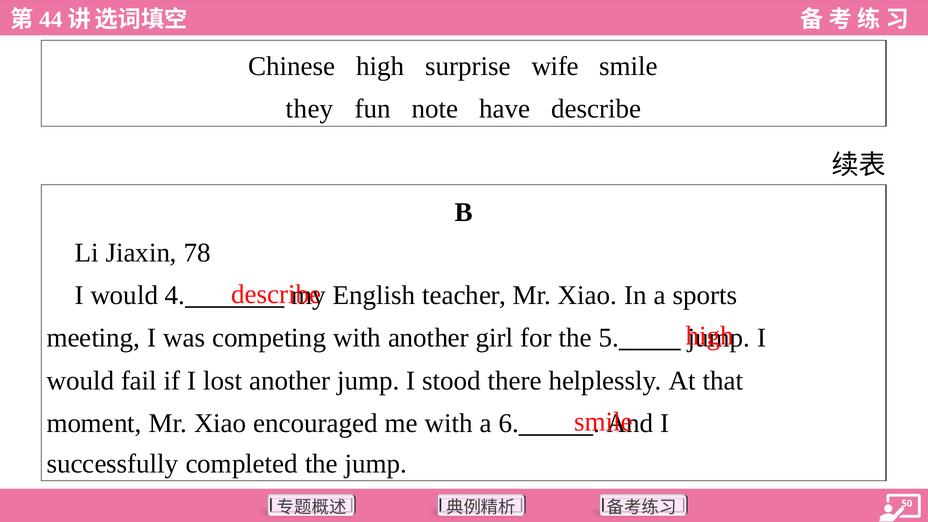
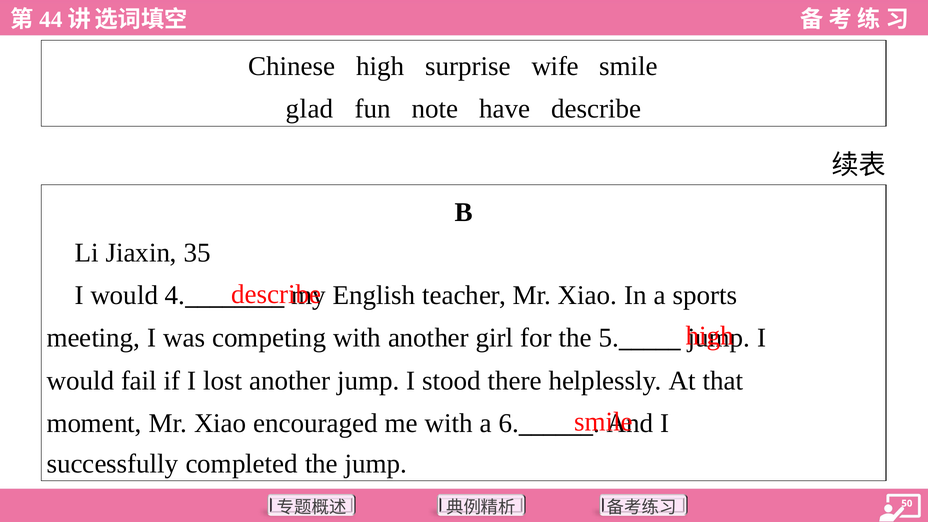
they: they -> glad
78: 78 -> 35
